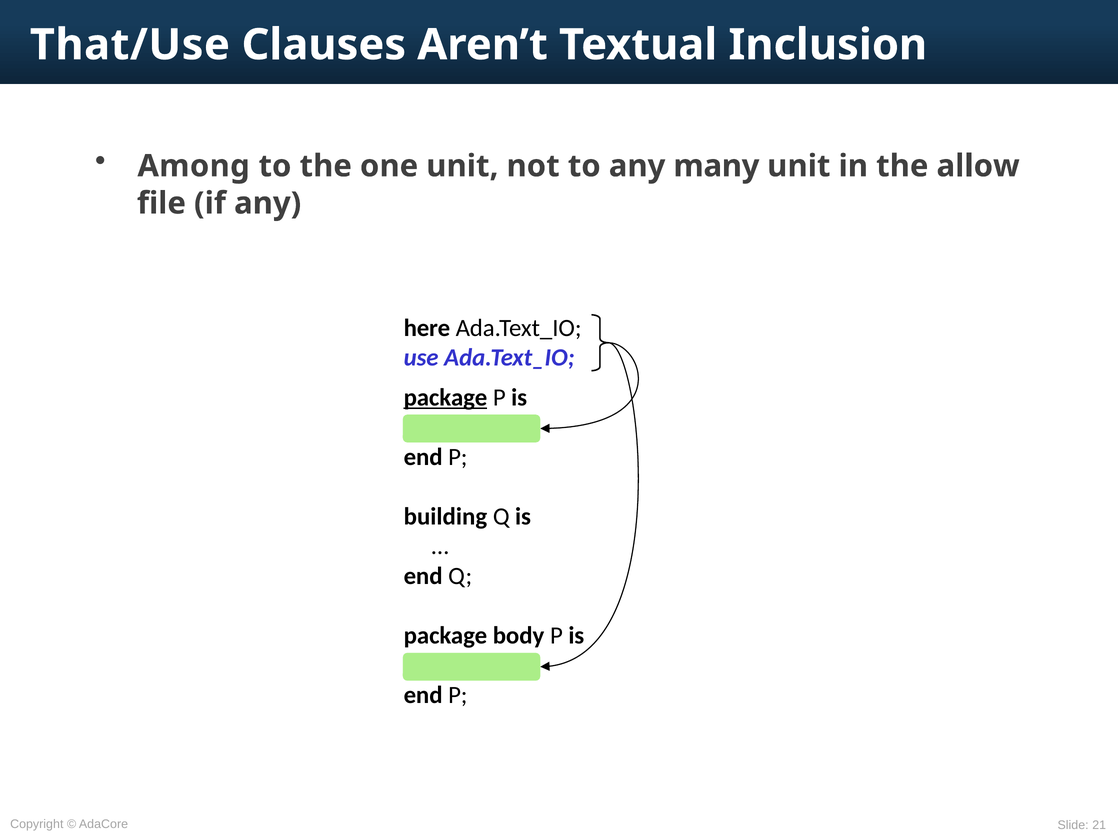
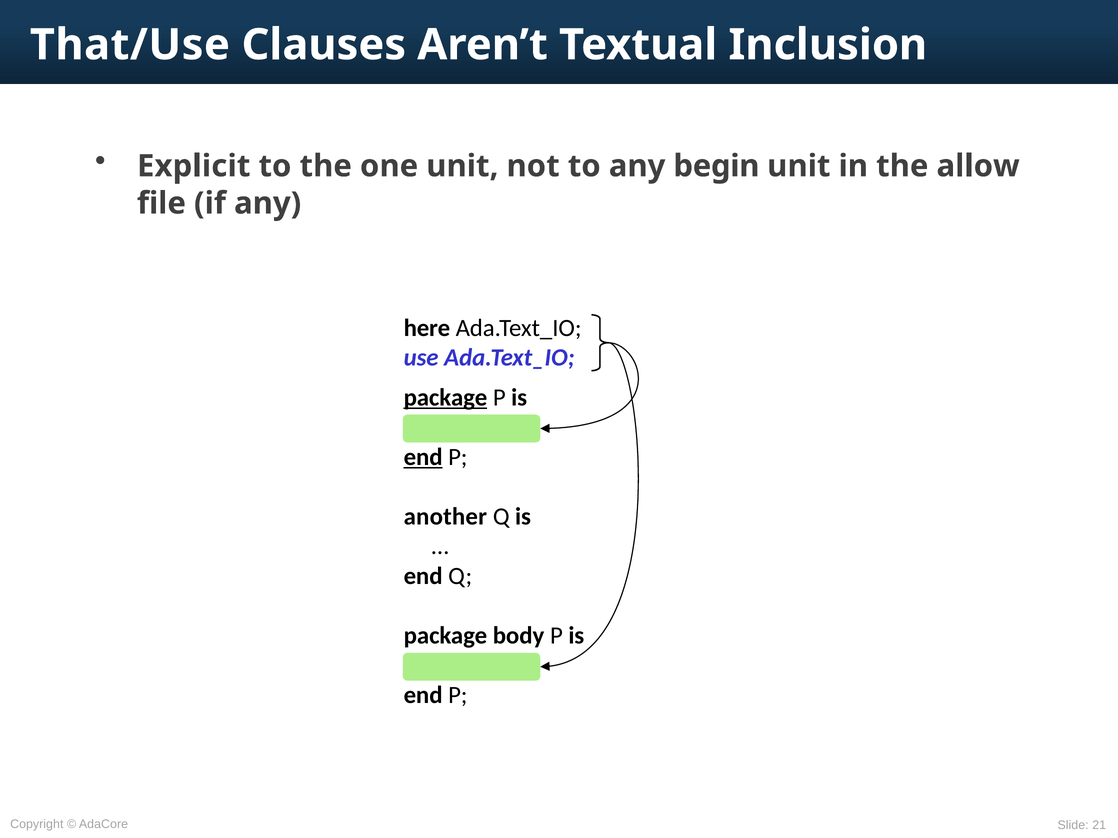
Among: Among -> Explicit
many: many -> begin
end at (423, 457) underline: none -> present
building: building -> another
